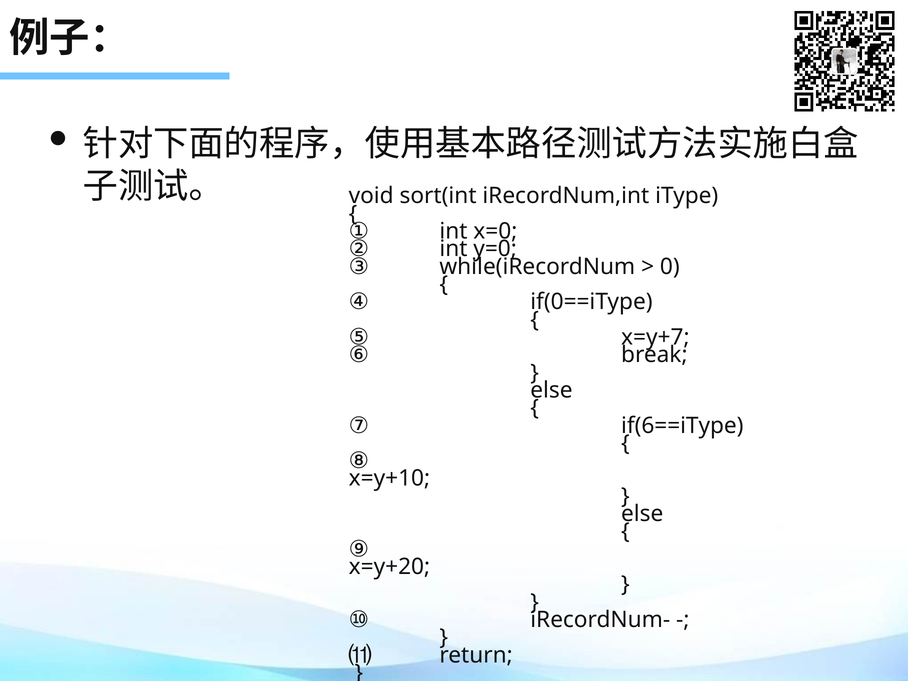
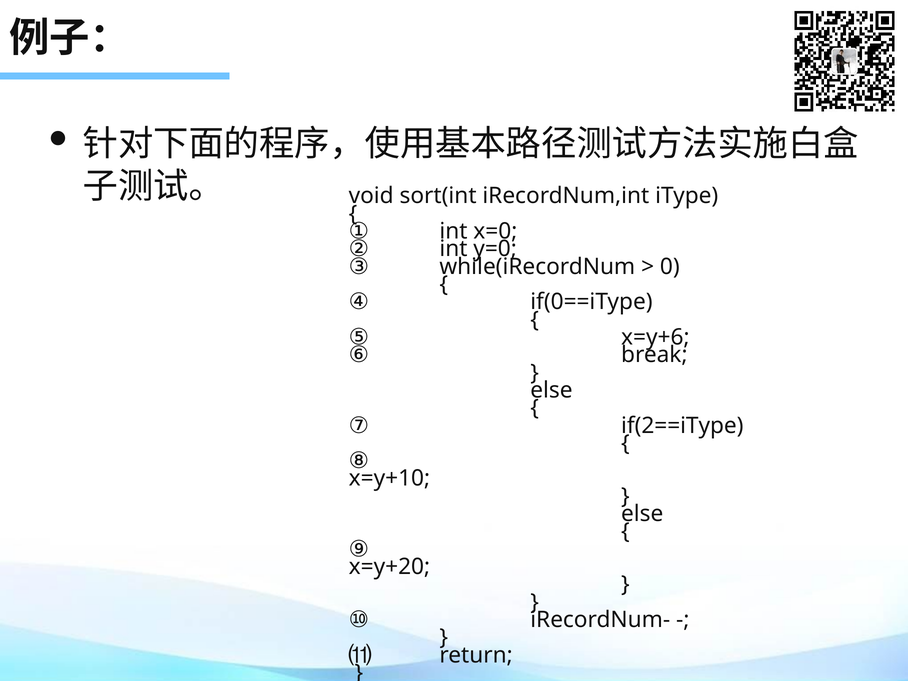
x=y+7: x=y+7 -> x=y+6
if(6==iType: if(6==iType -> if(2==iType
